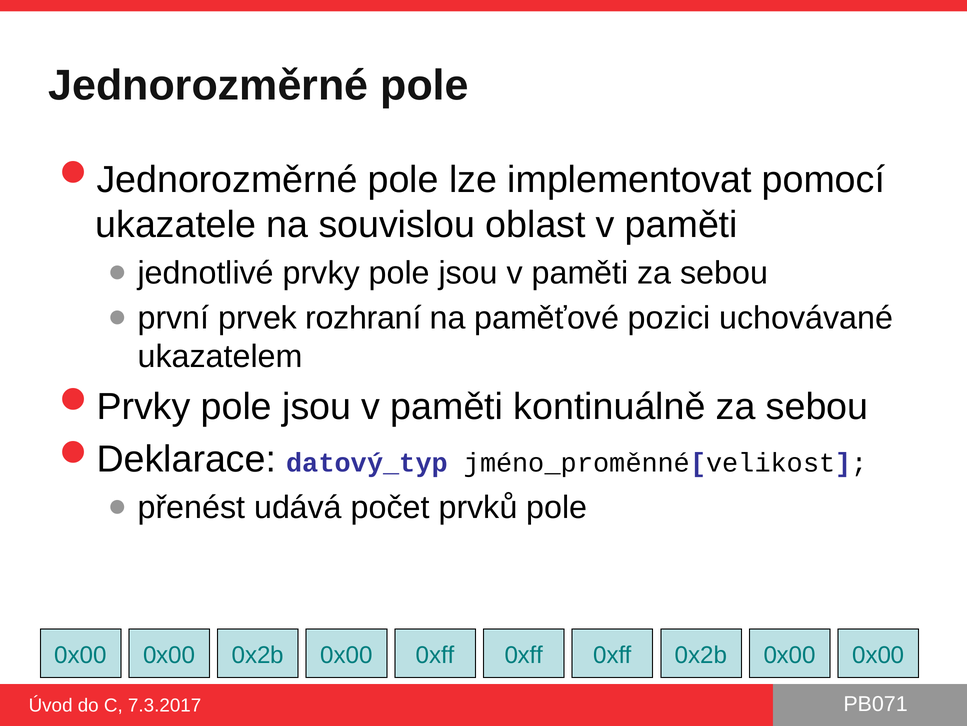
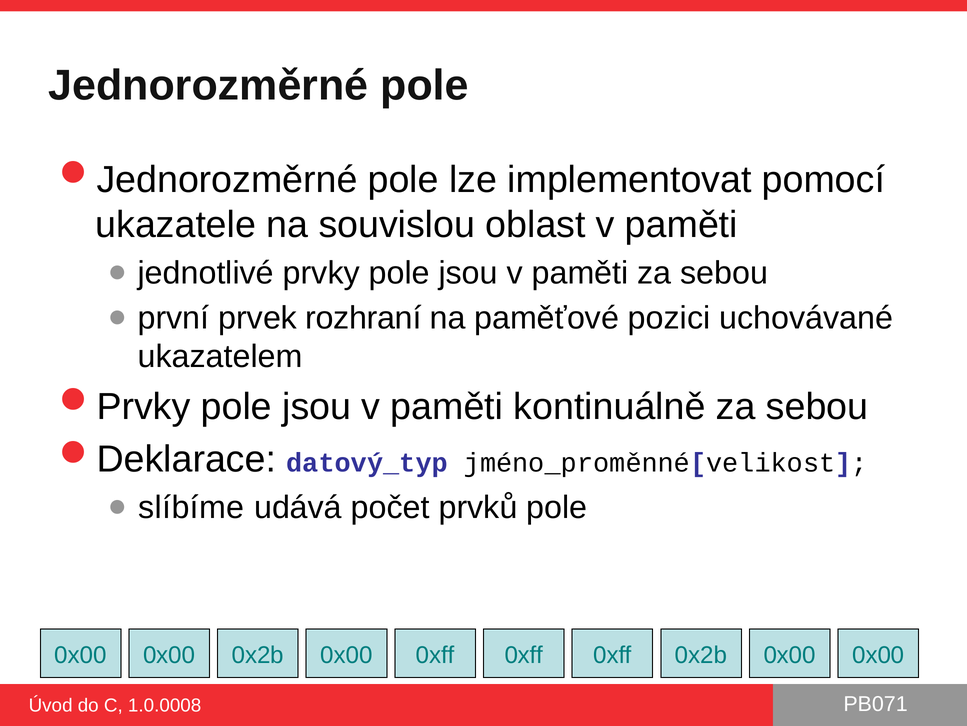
přenést: přenést -> slíbíme
7.3.2017: 7.3.2017 -> 1.0.0008
